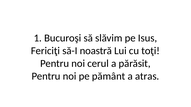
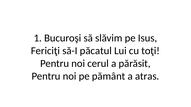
noastră: noastră -> păcatul
